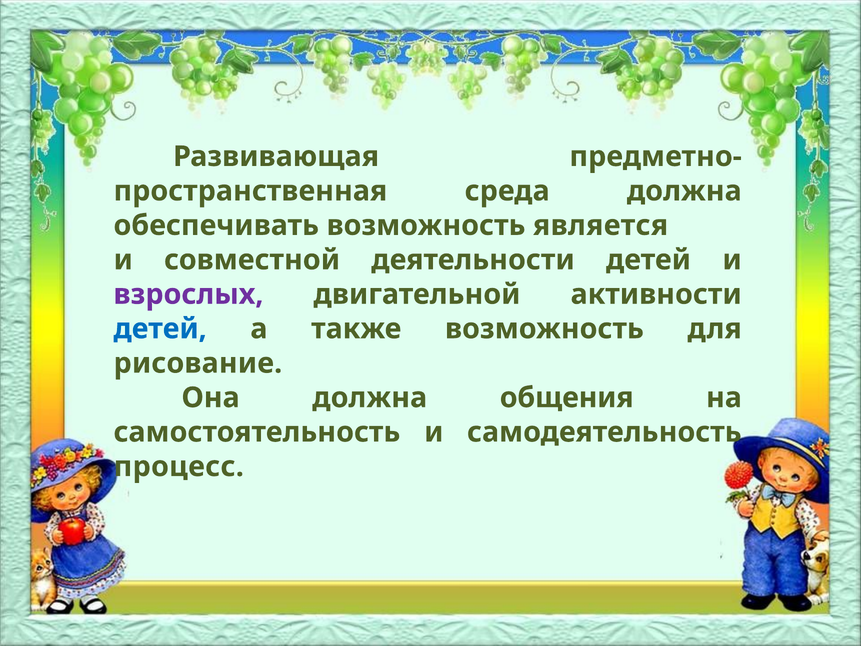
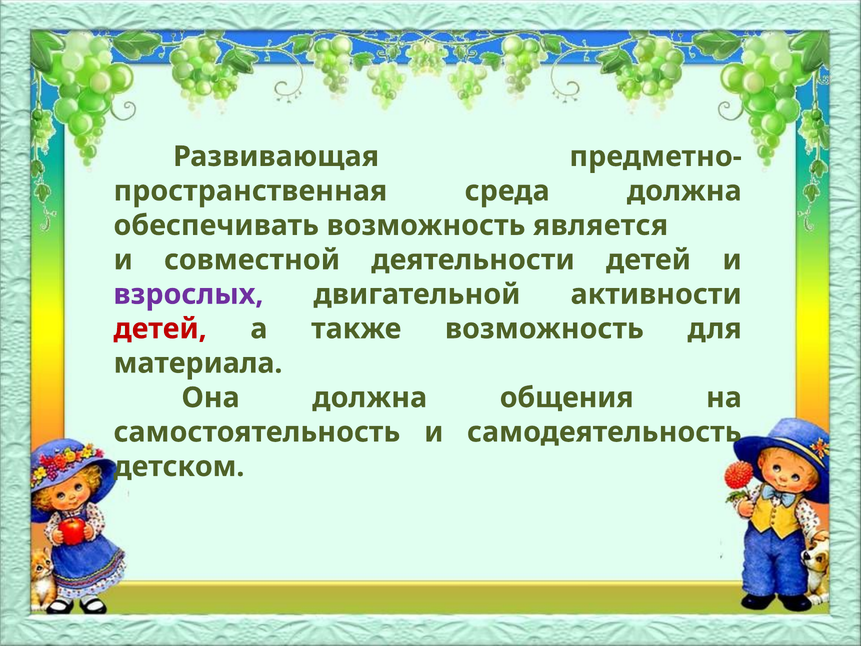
детей at (160, 329) colour: blue -> red
рисование: рисование -> материала
процесс: процесс -> детском
